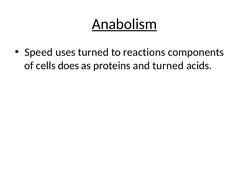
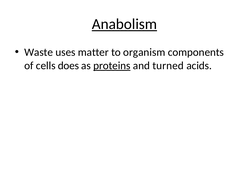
Speed: Speed -> Waste
uses turned: turned -> matter
reactions: reactions -> organism
proteins underline: none -> present
